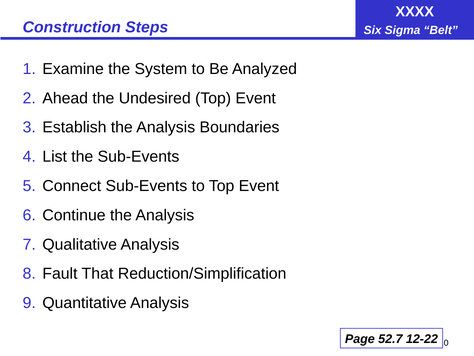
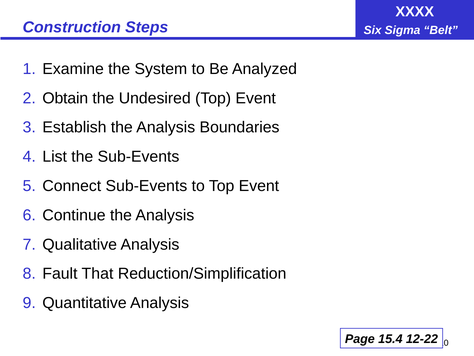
Ahead: Ahead -> Obtain
52.7: 52.7 -> 15.4
